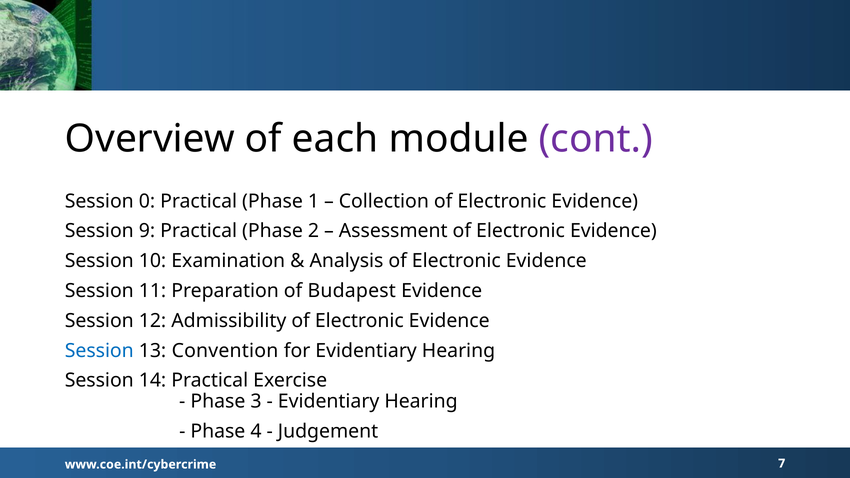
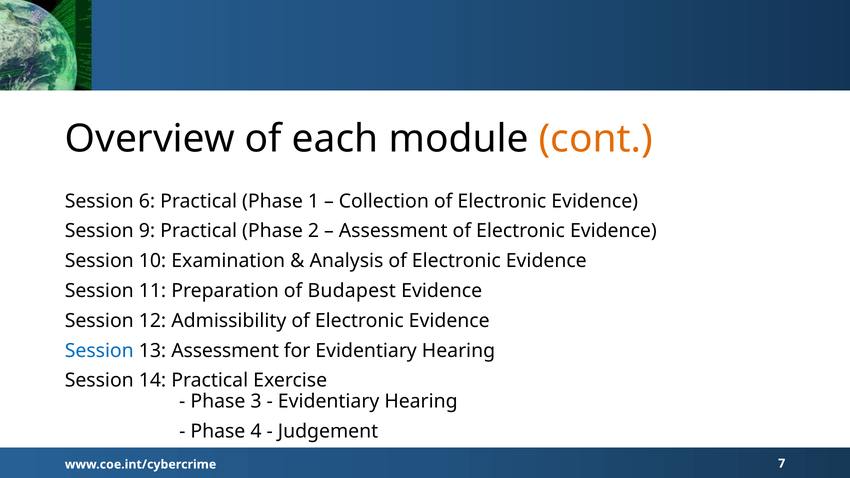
cont colour: purple -> orange
0: 0 -> 6
13 Convention: Convention -> Assessment
